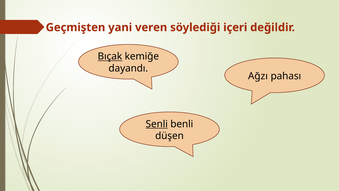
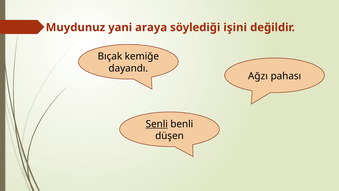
Geçmişten: Geçmişten -> Muydunuz
veren: veren -> araya
içeri: içeri -> işini
Bıçak underline: present -> none
